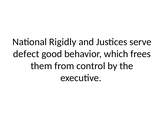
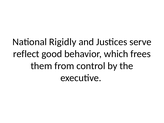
defect: defect -> reflect
